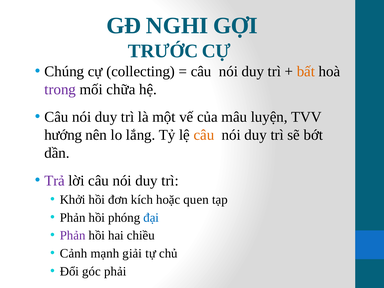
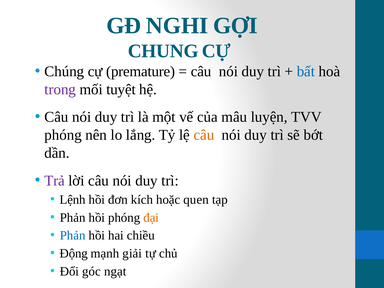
TRƯỚC: TRƯỚC -> CHUNG
collecting: collecting -> premature
bất colour: orange -> blue
chữa: chữa -> tuyệt
hướng at (63, 135): hướng -> phóng
Khởi: Khởi -> Lệnh
đại colour: blue -> orange
Phản at (73, 235) colour: purple -> blue
Cảnh: Cảnh -> Động
phải: phải -> ngạt
